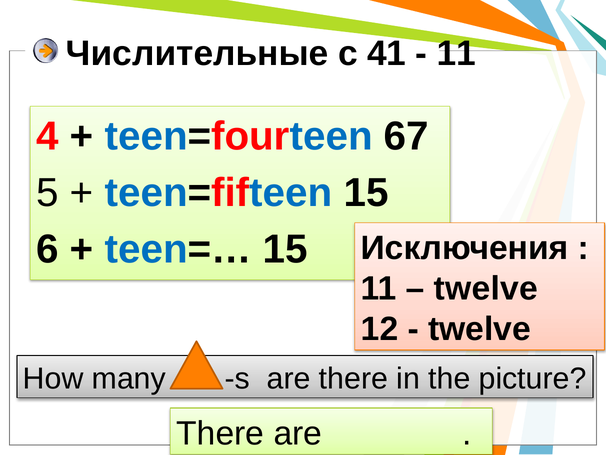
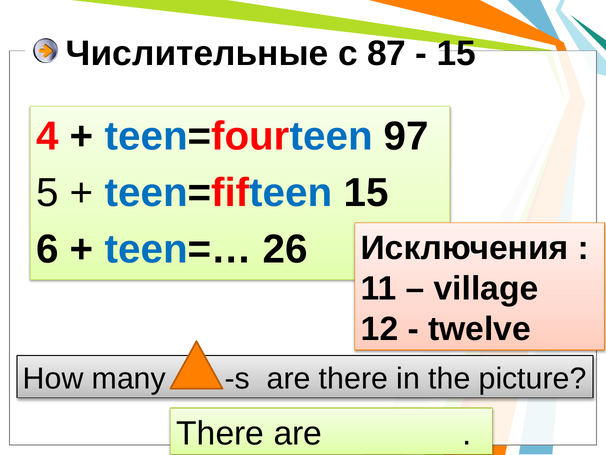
41: 41 -> 87
11 at (456, 53): 11 -> 15
67: 67 -> 97
teen=… 15: 15 -> 26
twelve at (486, 288): twelve -> village
